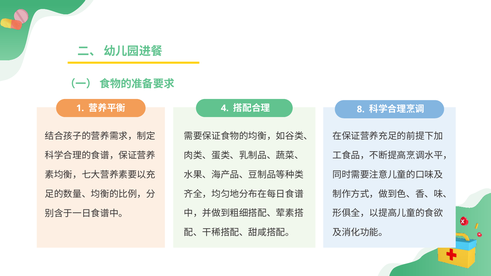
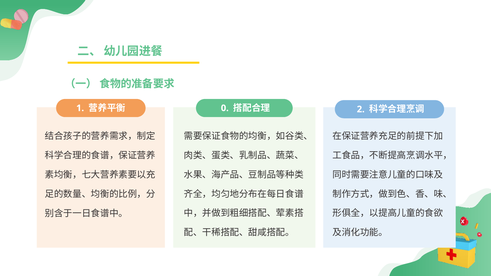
4: 4 -> 0
8: 8 -> 2
